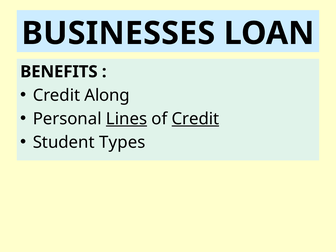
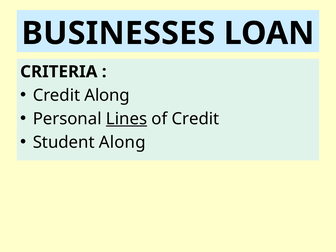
BENEFITS: BENEFITS -> CRITERIA
Credit at (195, 119) underline: present -> none
Student Types: Types -> Along
